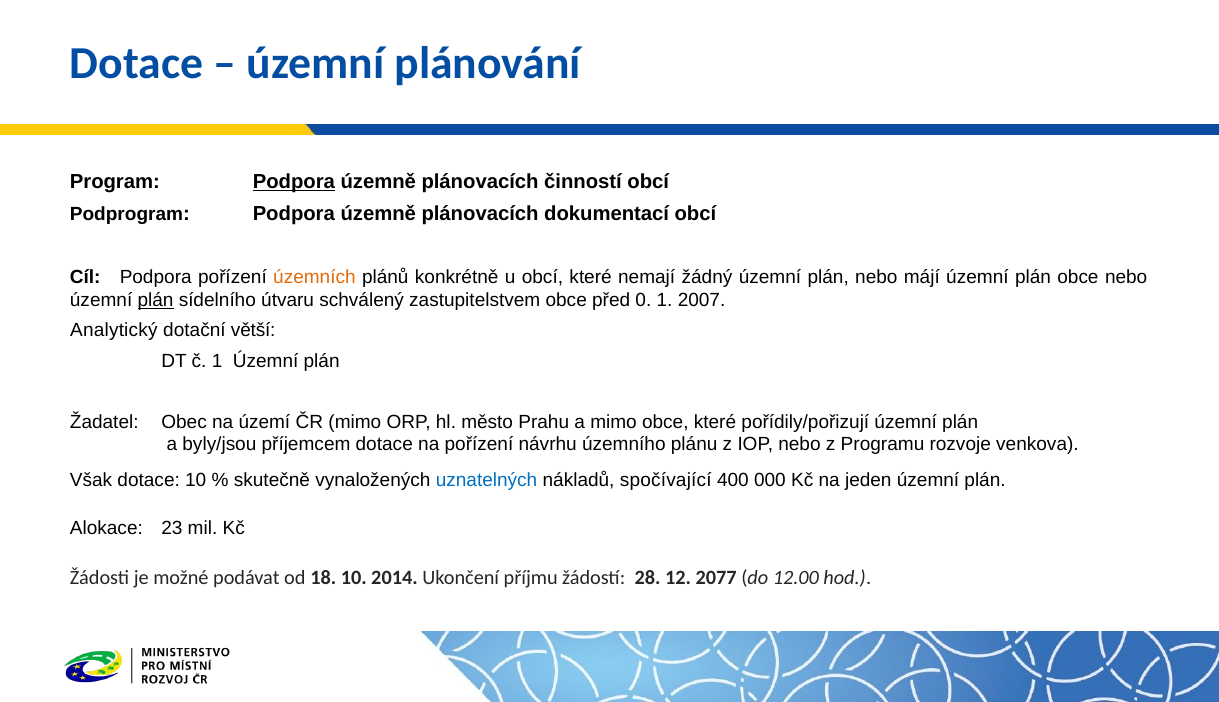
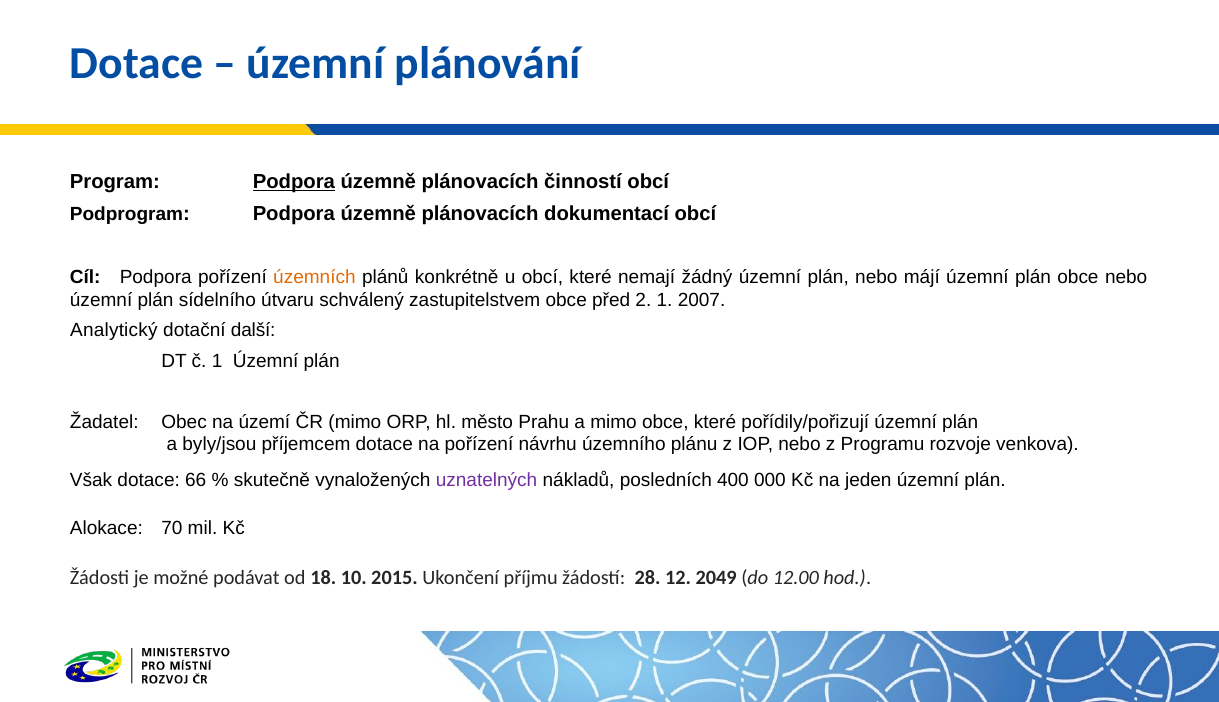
plán at (156, 300) underline: present -> none
0: 0 -> 2
větší: větší -> další
dotace 10: 10 -> 66
uznatelných colour: blue -> purple
spočívající: spočívající -> posledních
23: 23 -> 70
2014: 2014 -> 2015
2077: 2077 -> 2049
